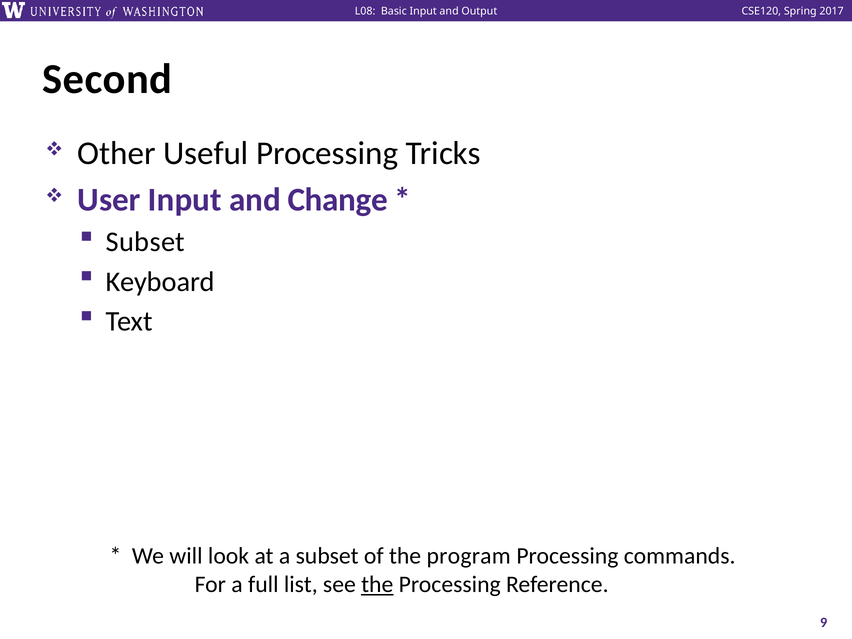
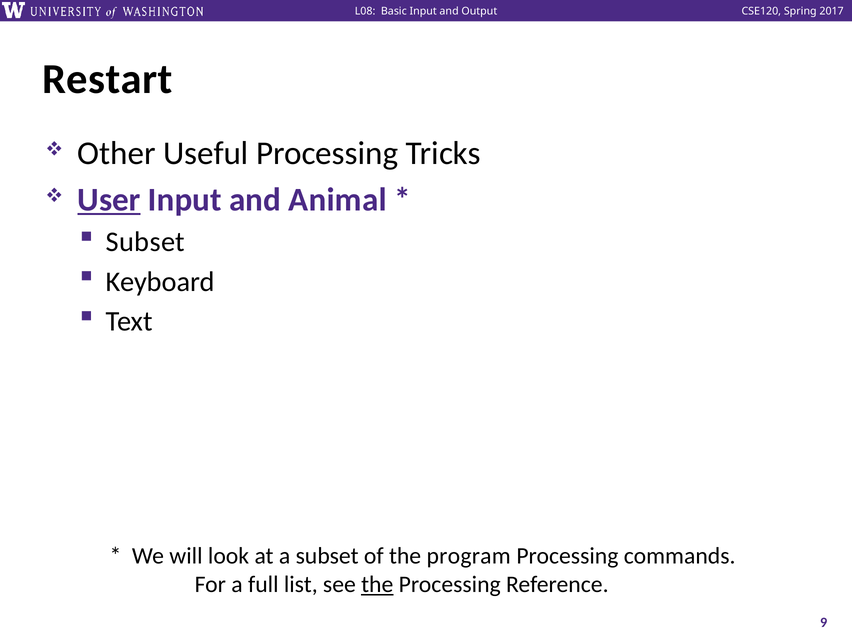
Second: Second -> Restart
User underline: none -> present
Change: Change -> Animal
